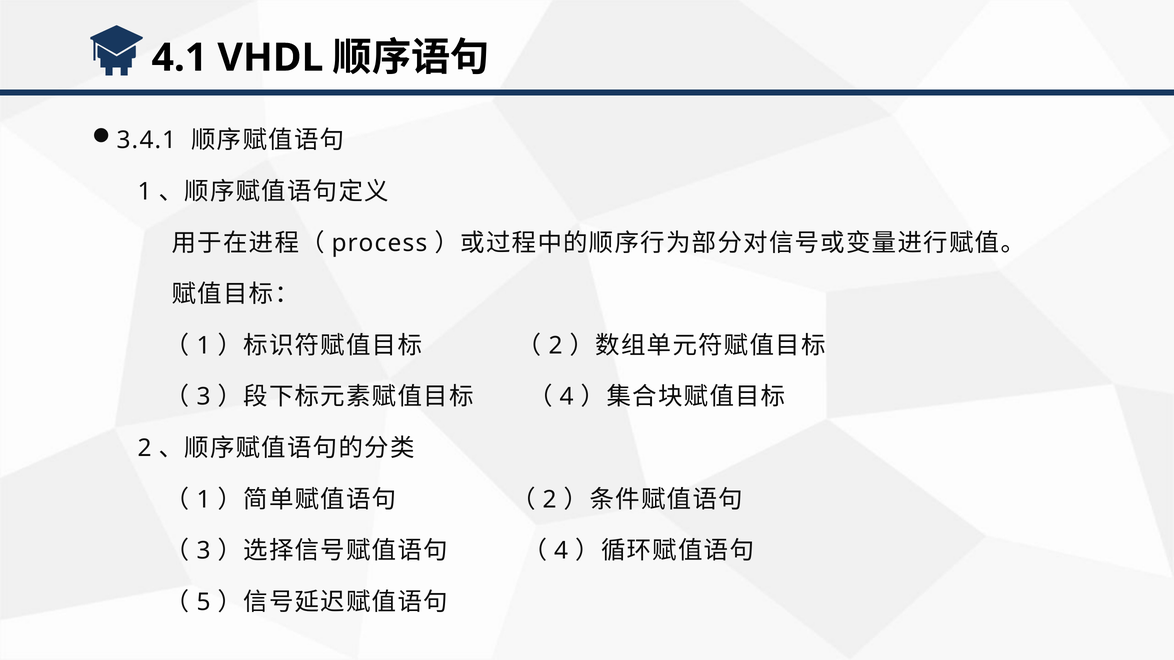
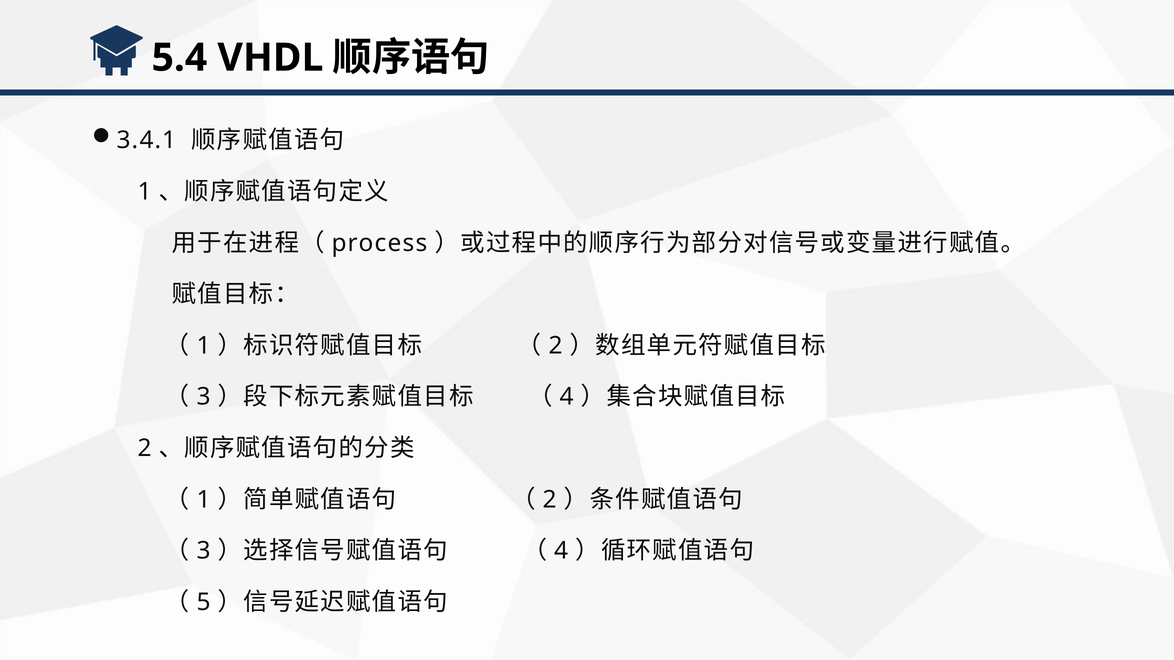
4.1: 4.1 -> 5.4
